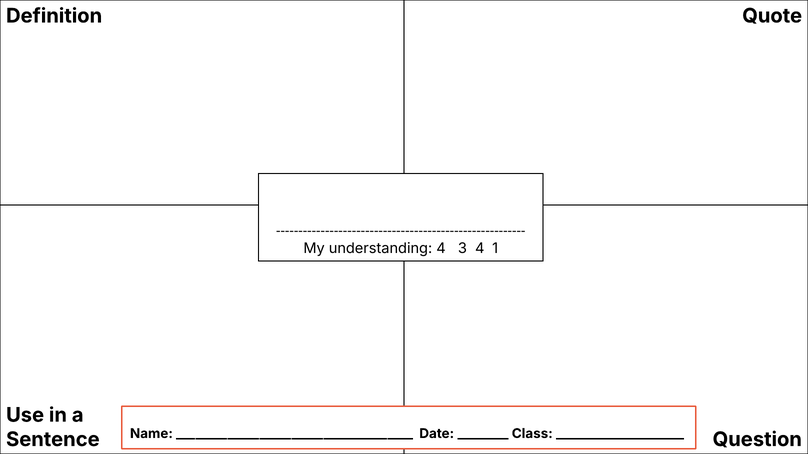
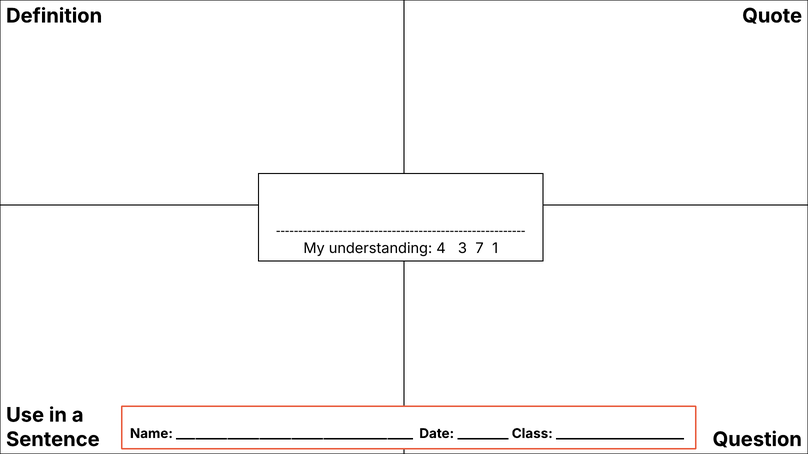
3 4: 4 -> 7
